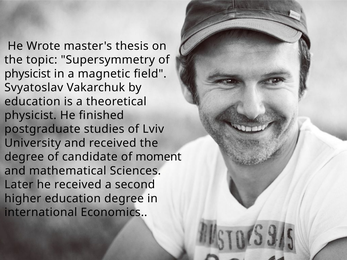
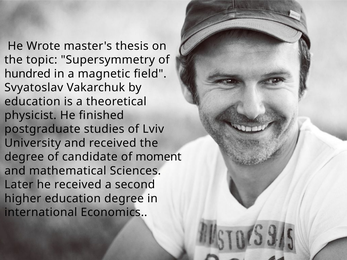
physicist at (28, 74): physicist -> hundred
